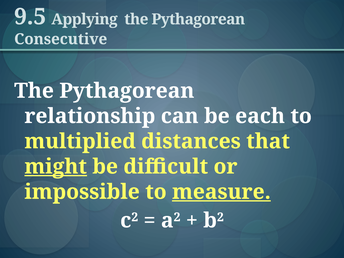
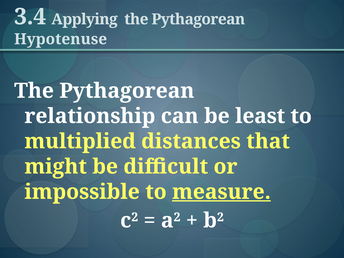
9.5: 9.5 -> 3.4
Consecutive: Consecutive -> Hypotenuse
each: each -> least
might underline: present -> none
